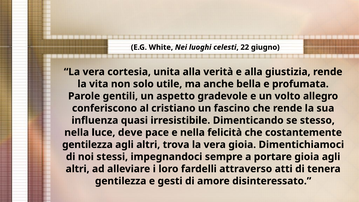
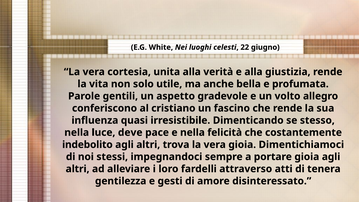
gentilezza at (87, 145): gentilezza -> indebolito
